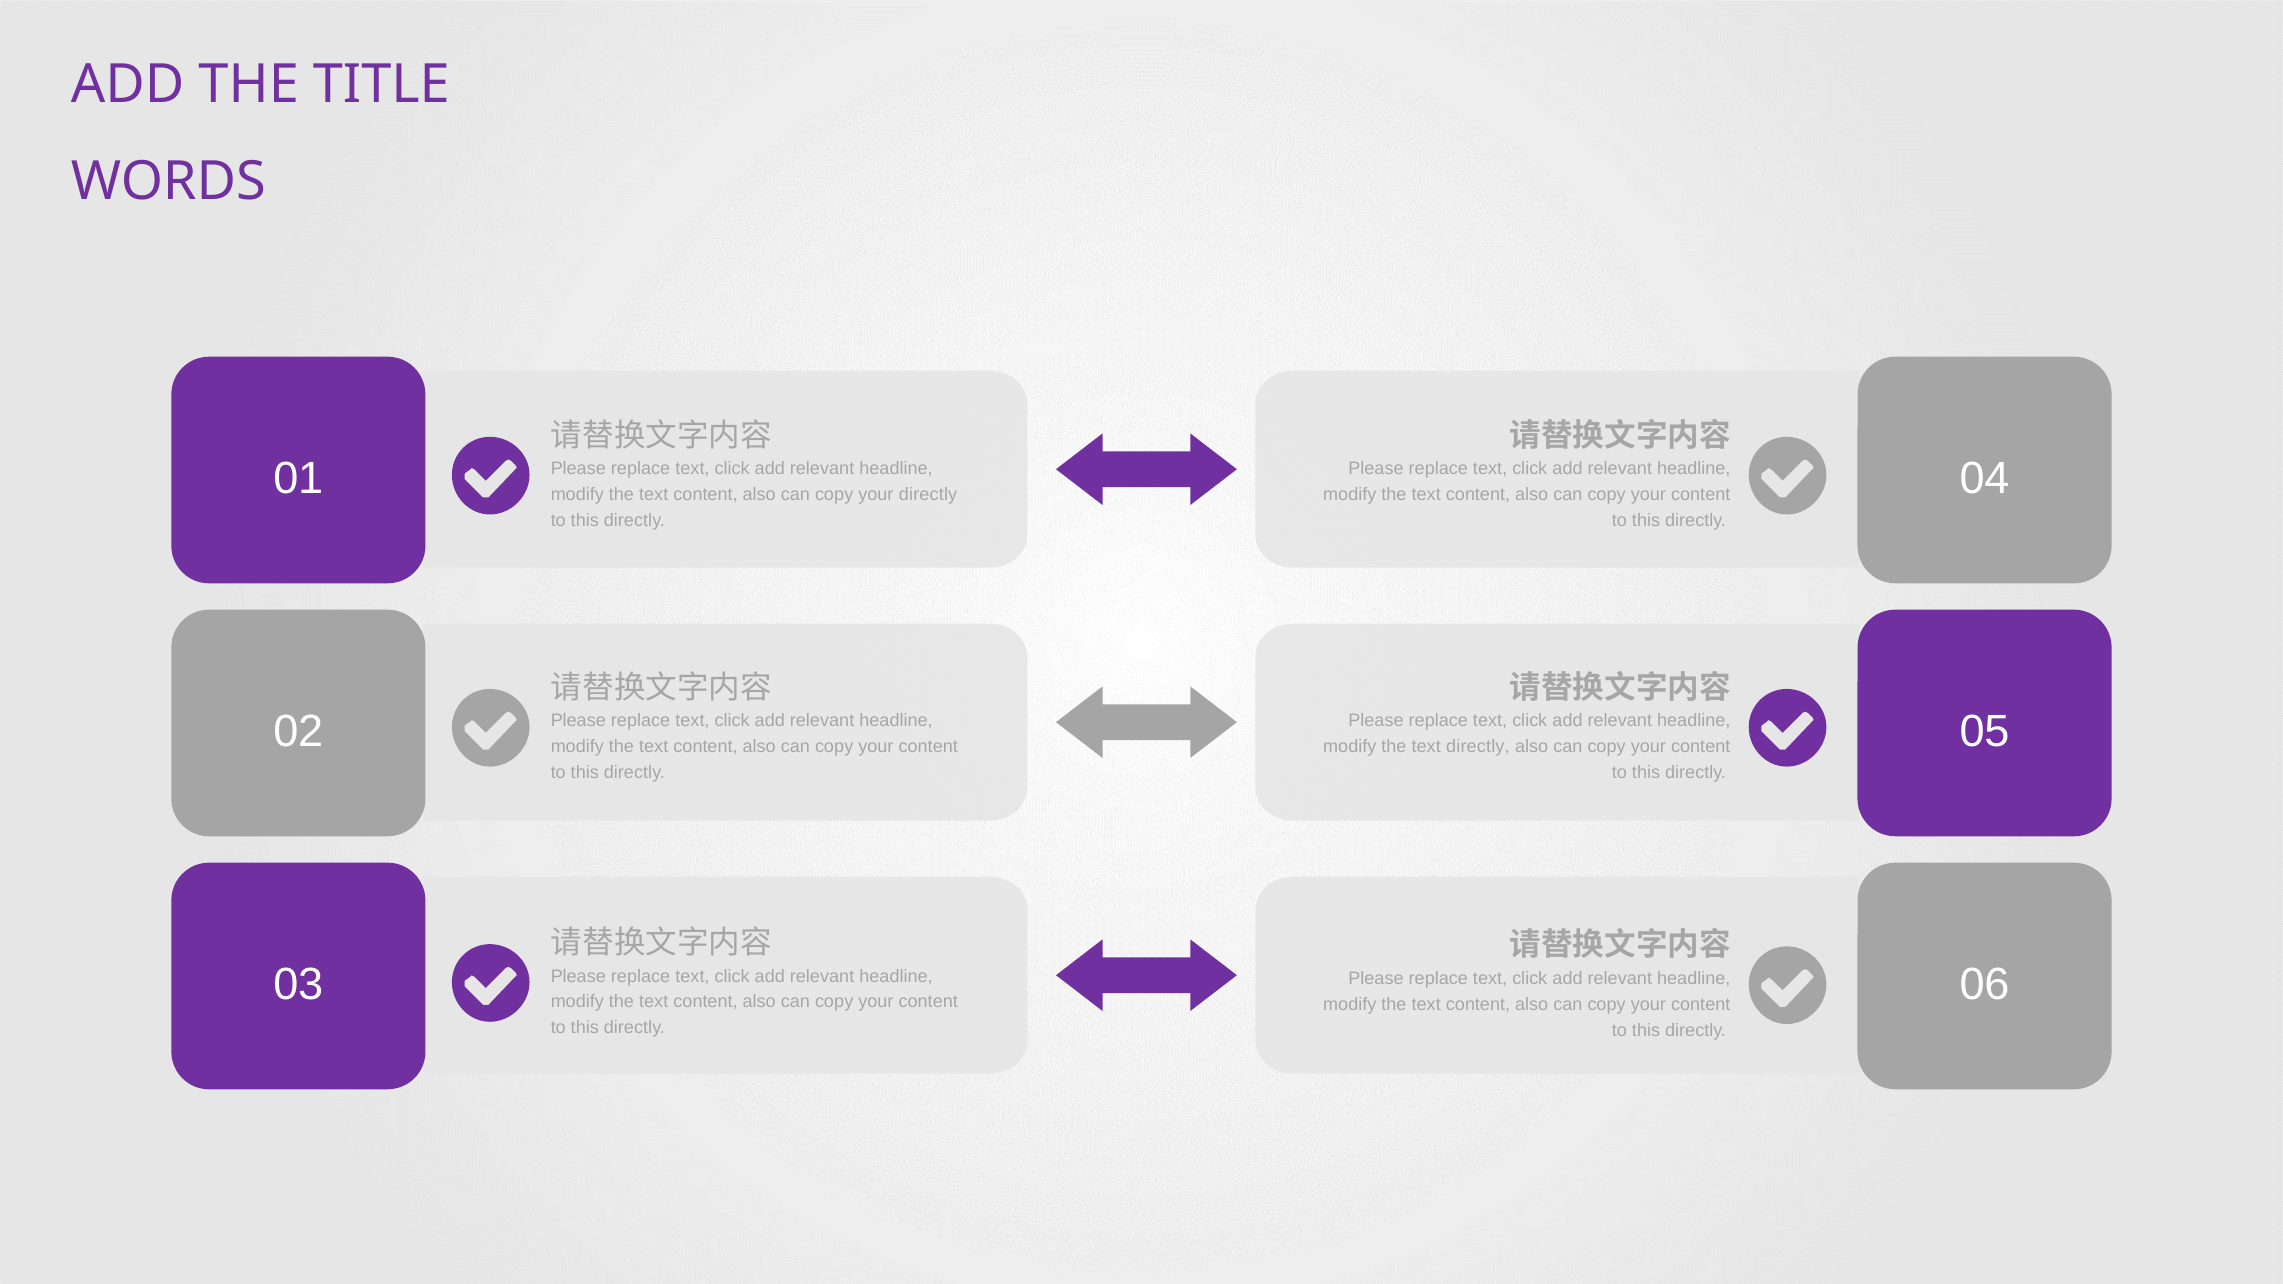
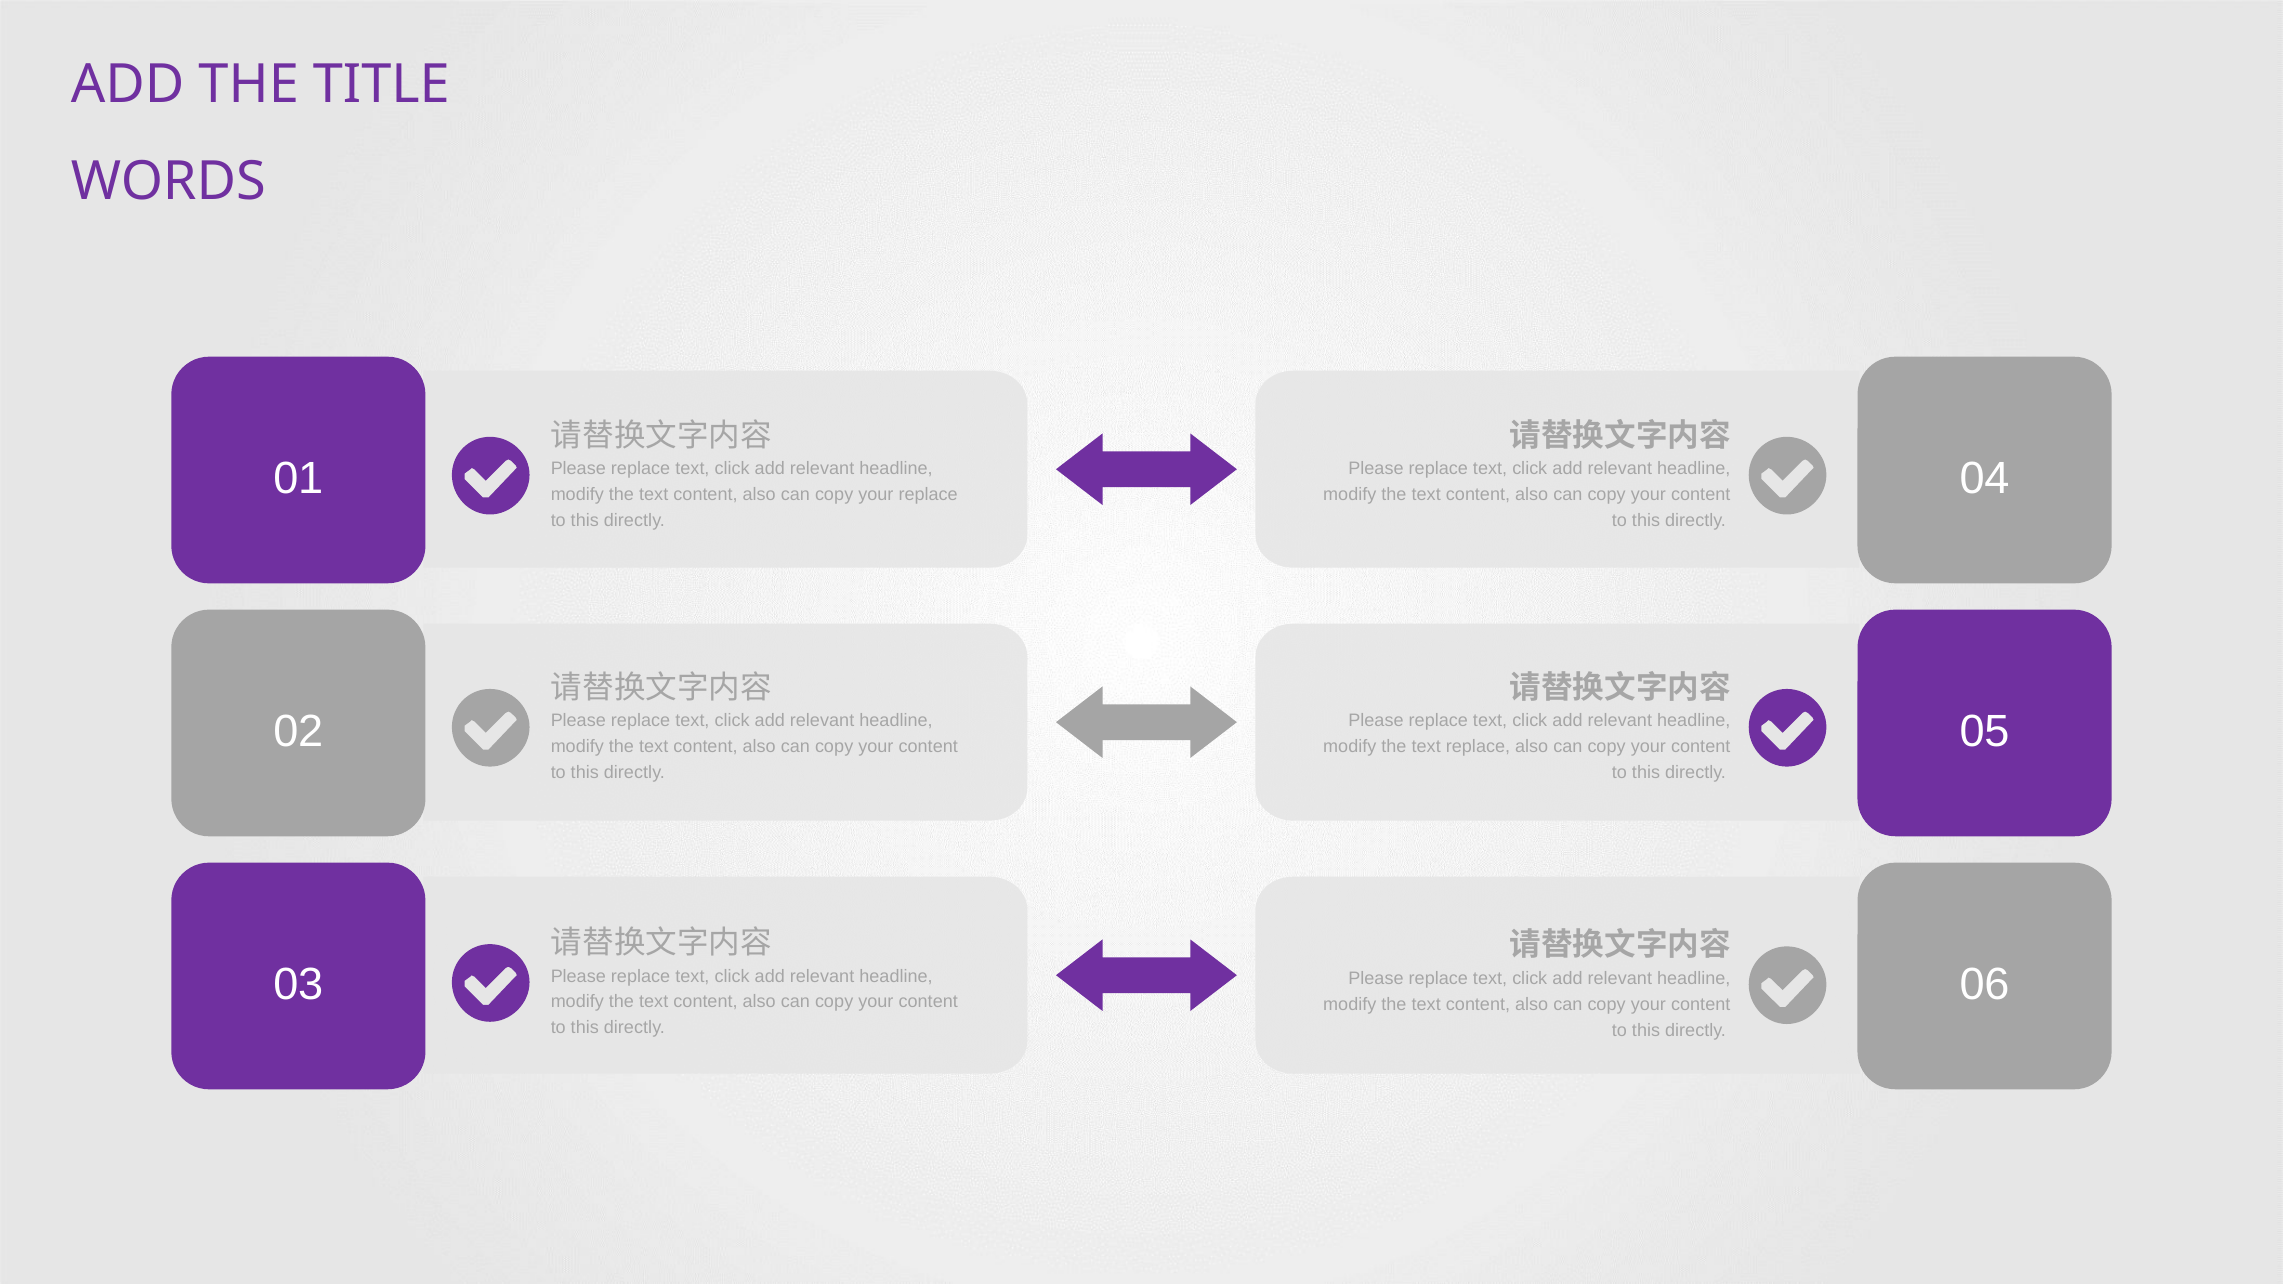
your directly: directly -> replace
text directly: directly -> replace
